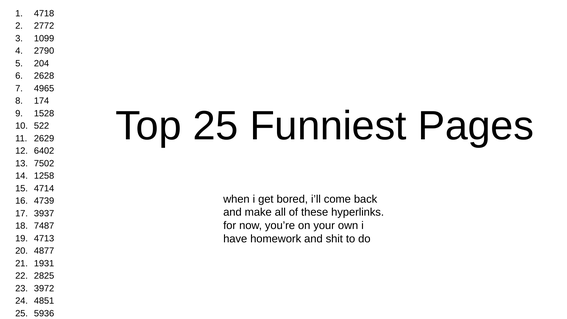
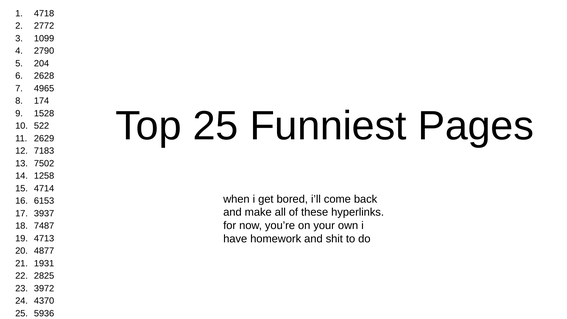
6402: 6402 -> 7183
4739: 4739 -> 6153
4851: 4851 -> 4370
